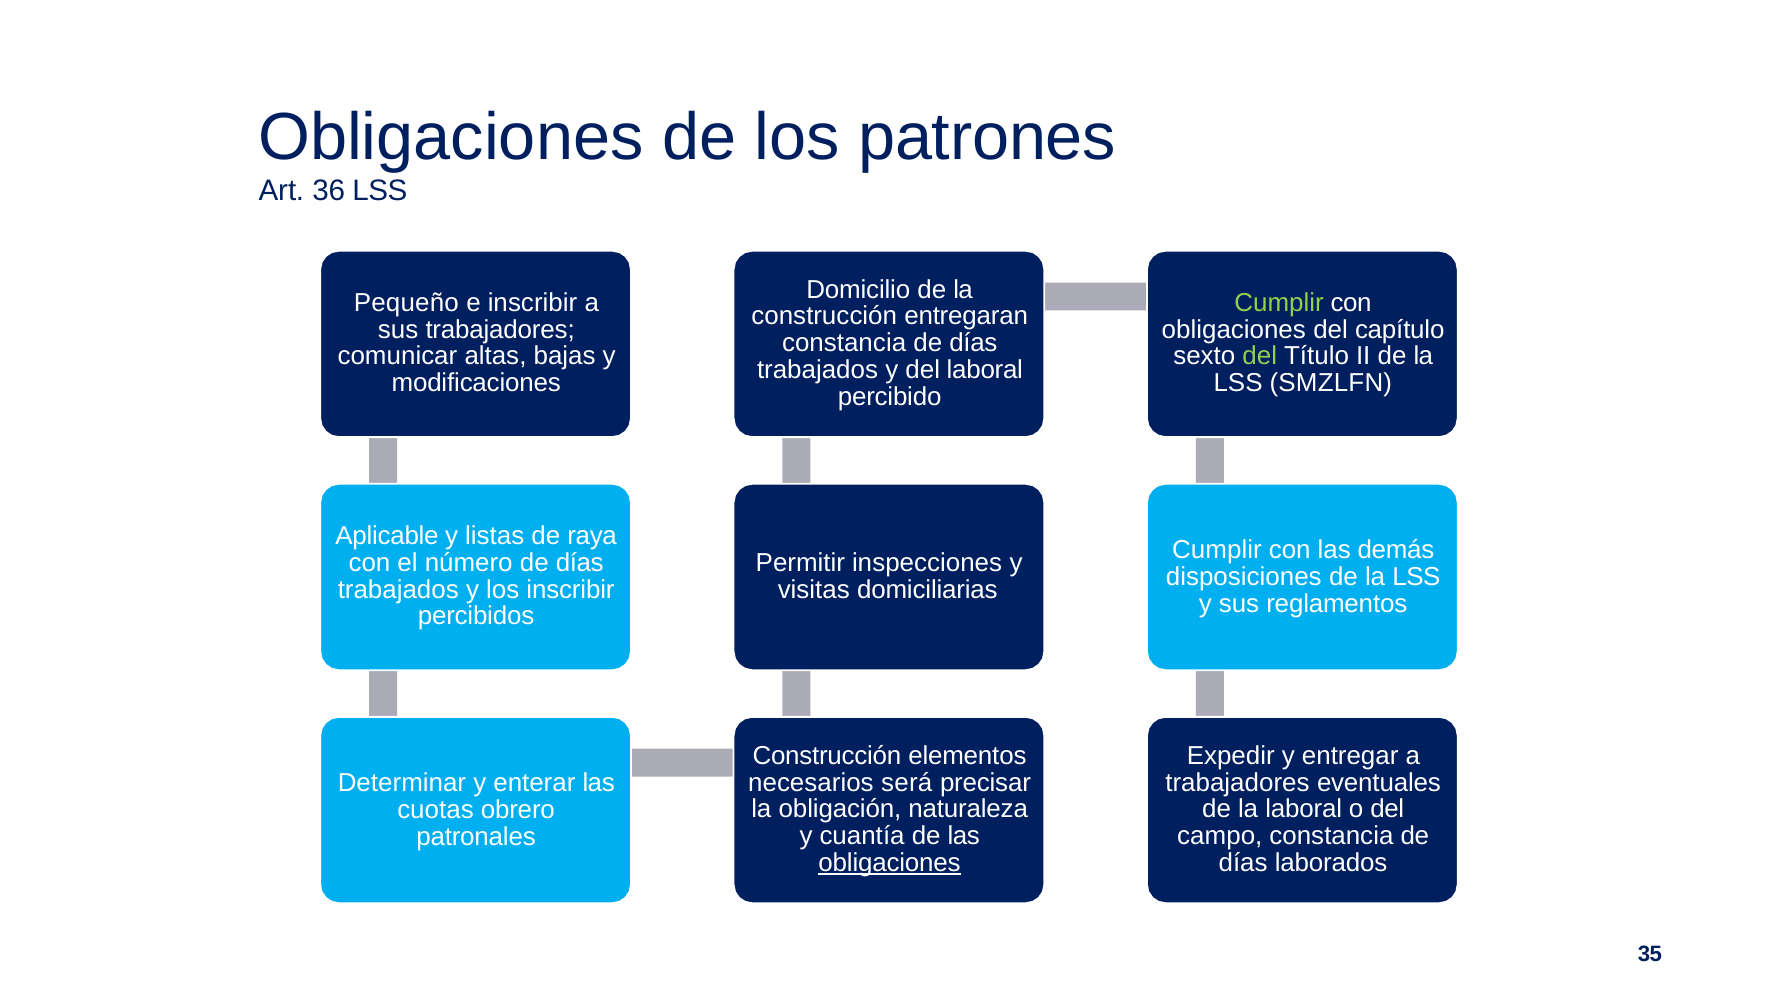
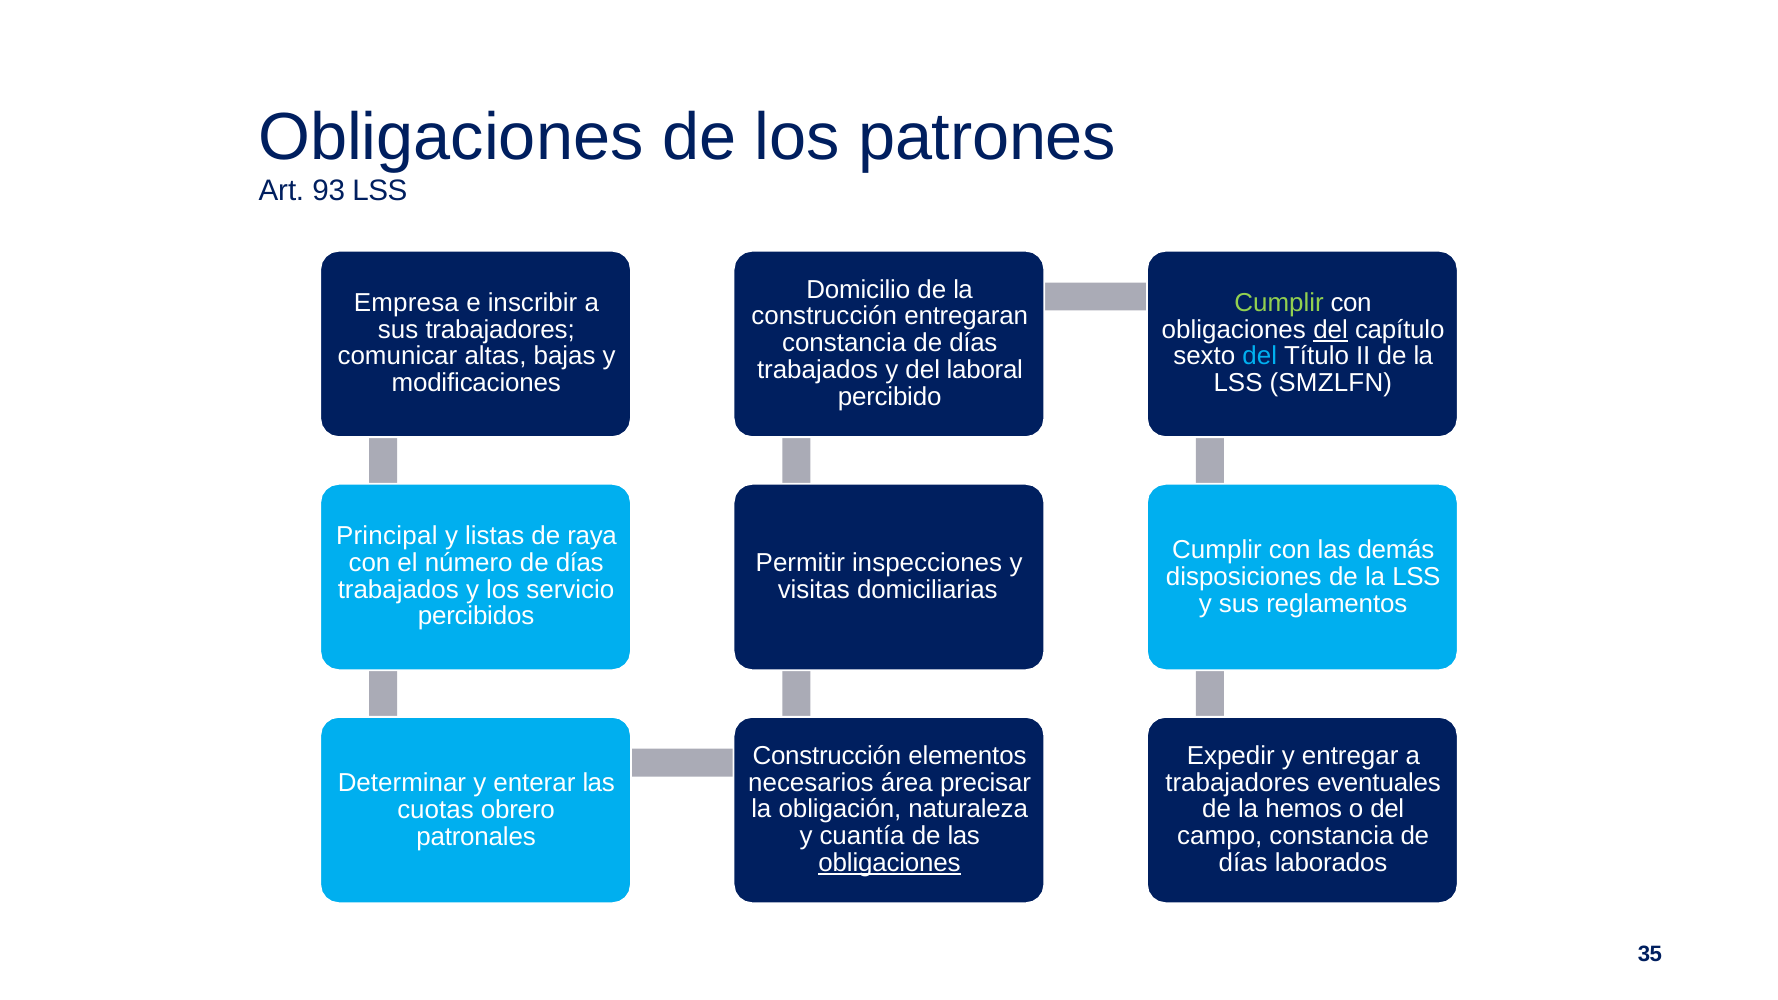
36: 36 -> 93
Pequeño: Pequeño -> Empresa
del at (1331, 330) underline: none -> present
del at (1260, 356) colour: light green -> light blue
Aplicable: Aplicable -> Principal
los inscribir: inscribir -> servicio
será: será -> área
la laboral: laboral -> hemos
